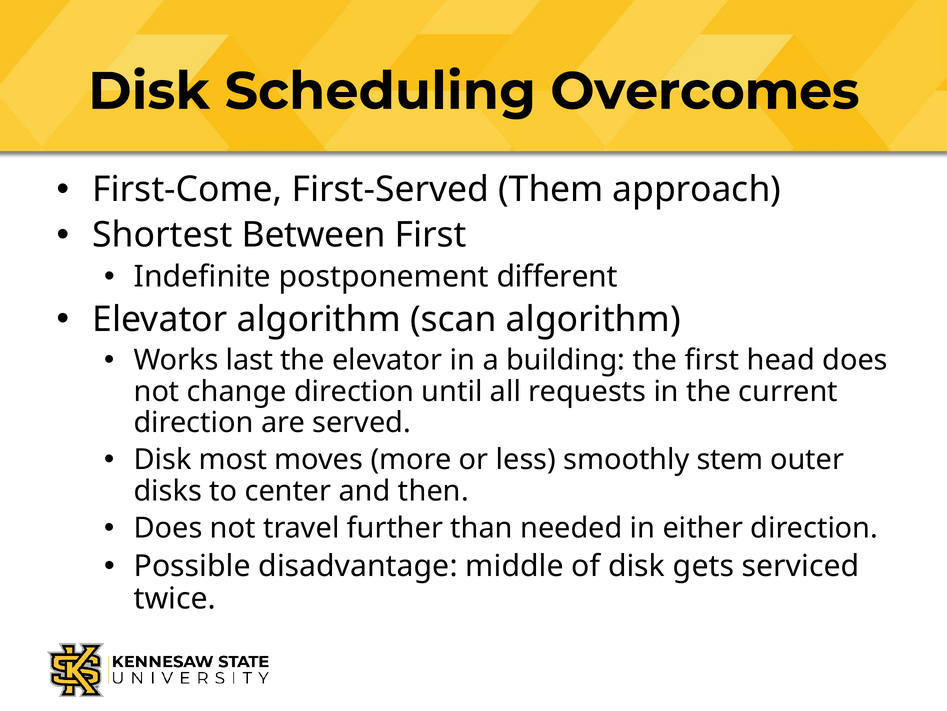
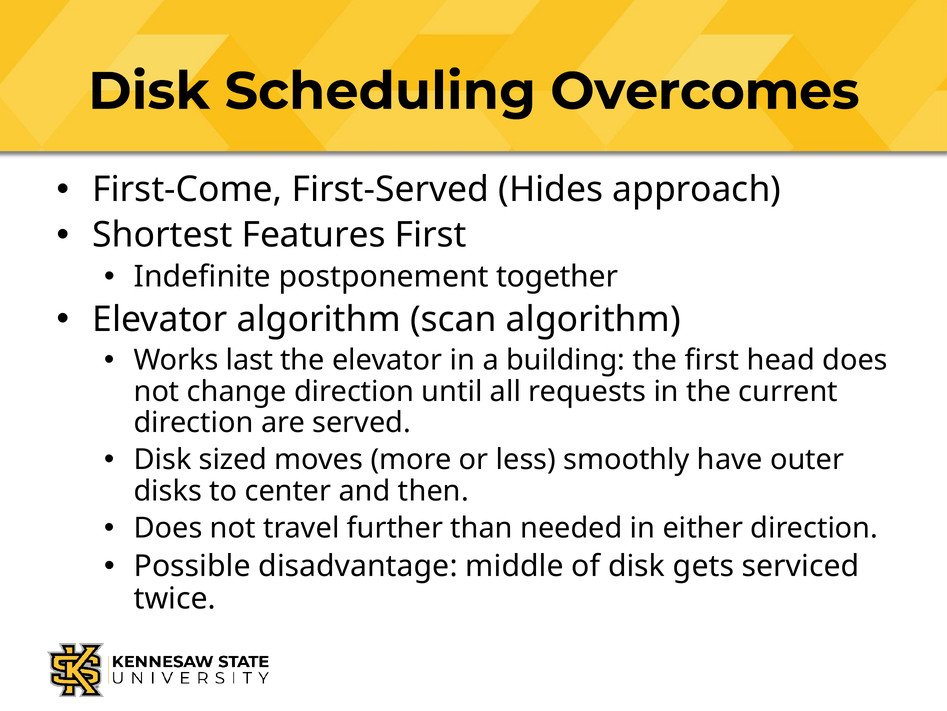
Them: Them -> Hides
Between: Between -> Features
different: different -> together
most: most -> sized
stem: stem -> have
